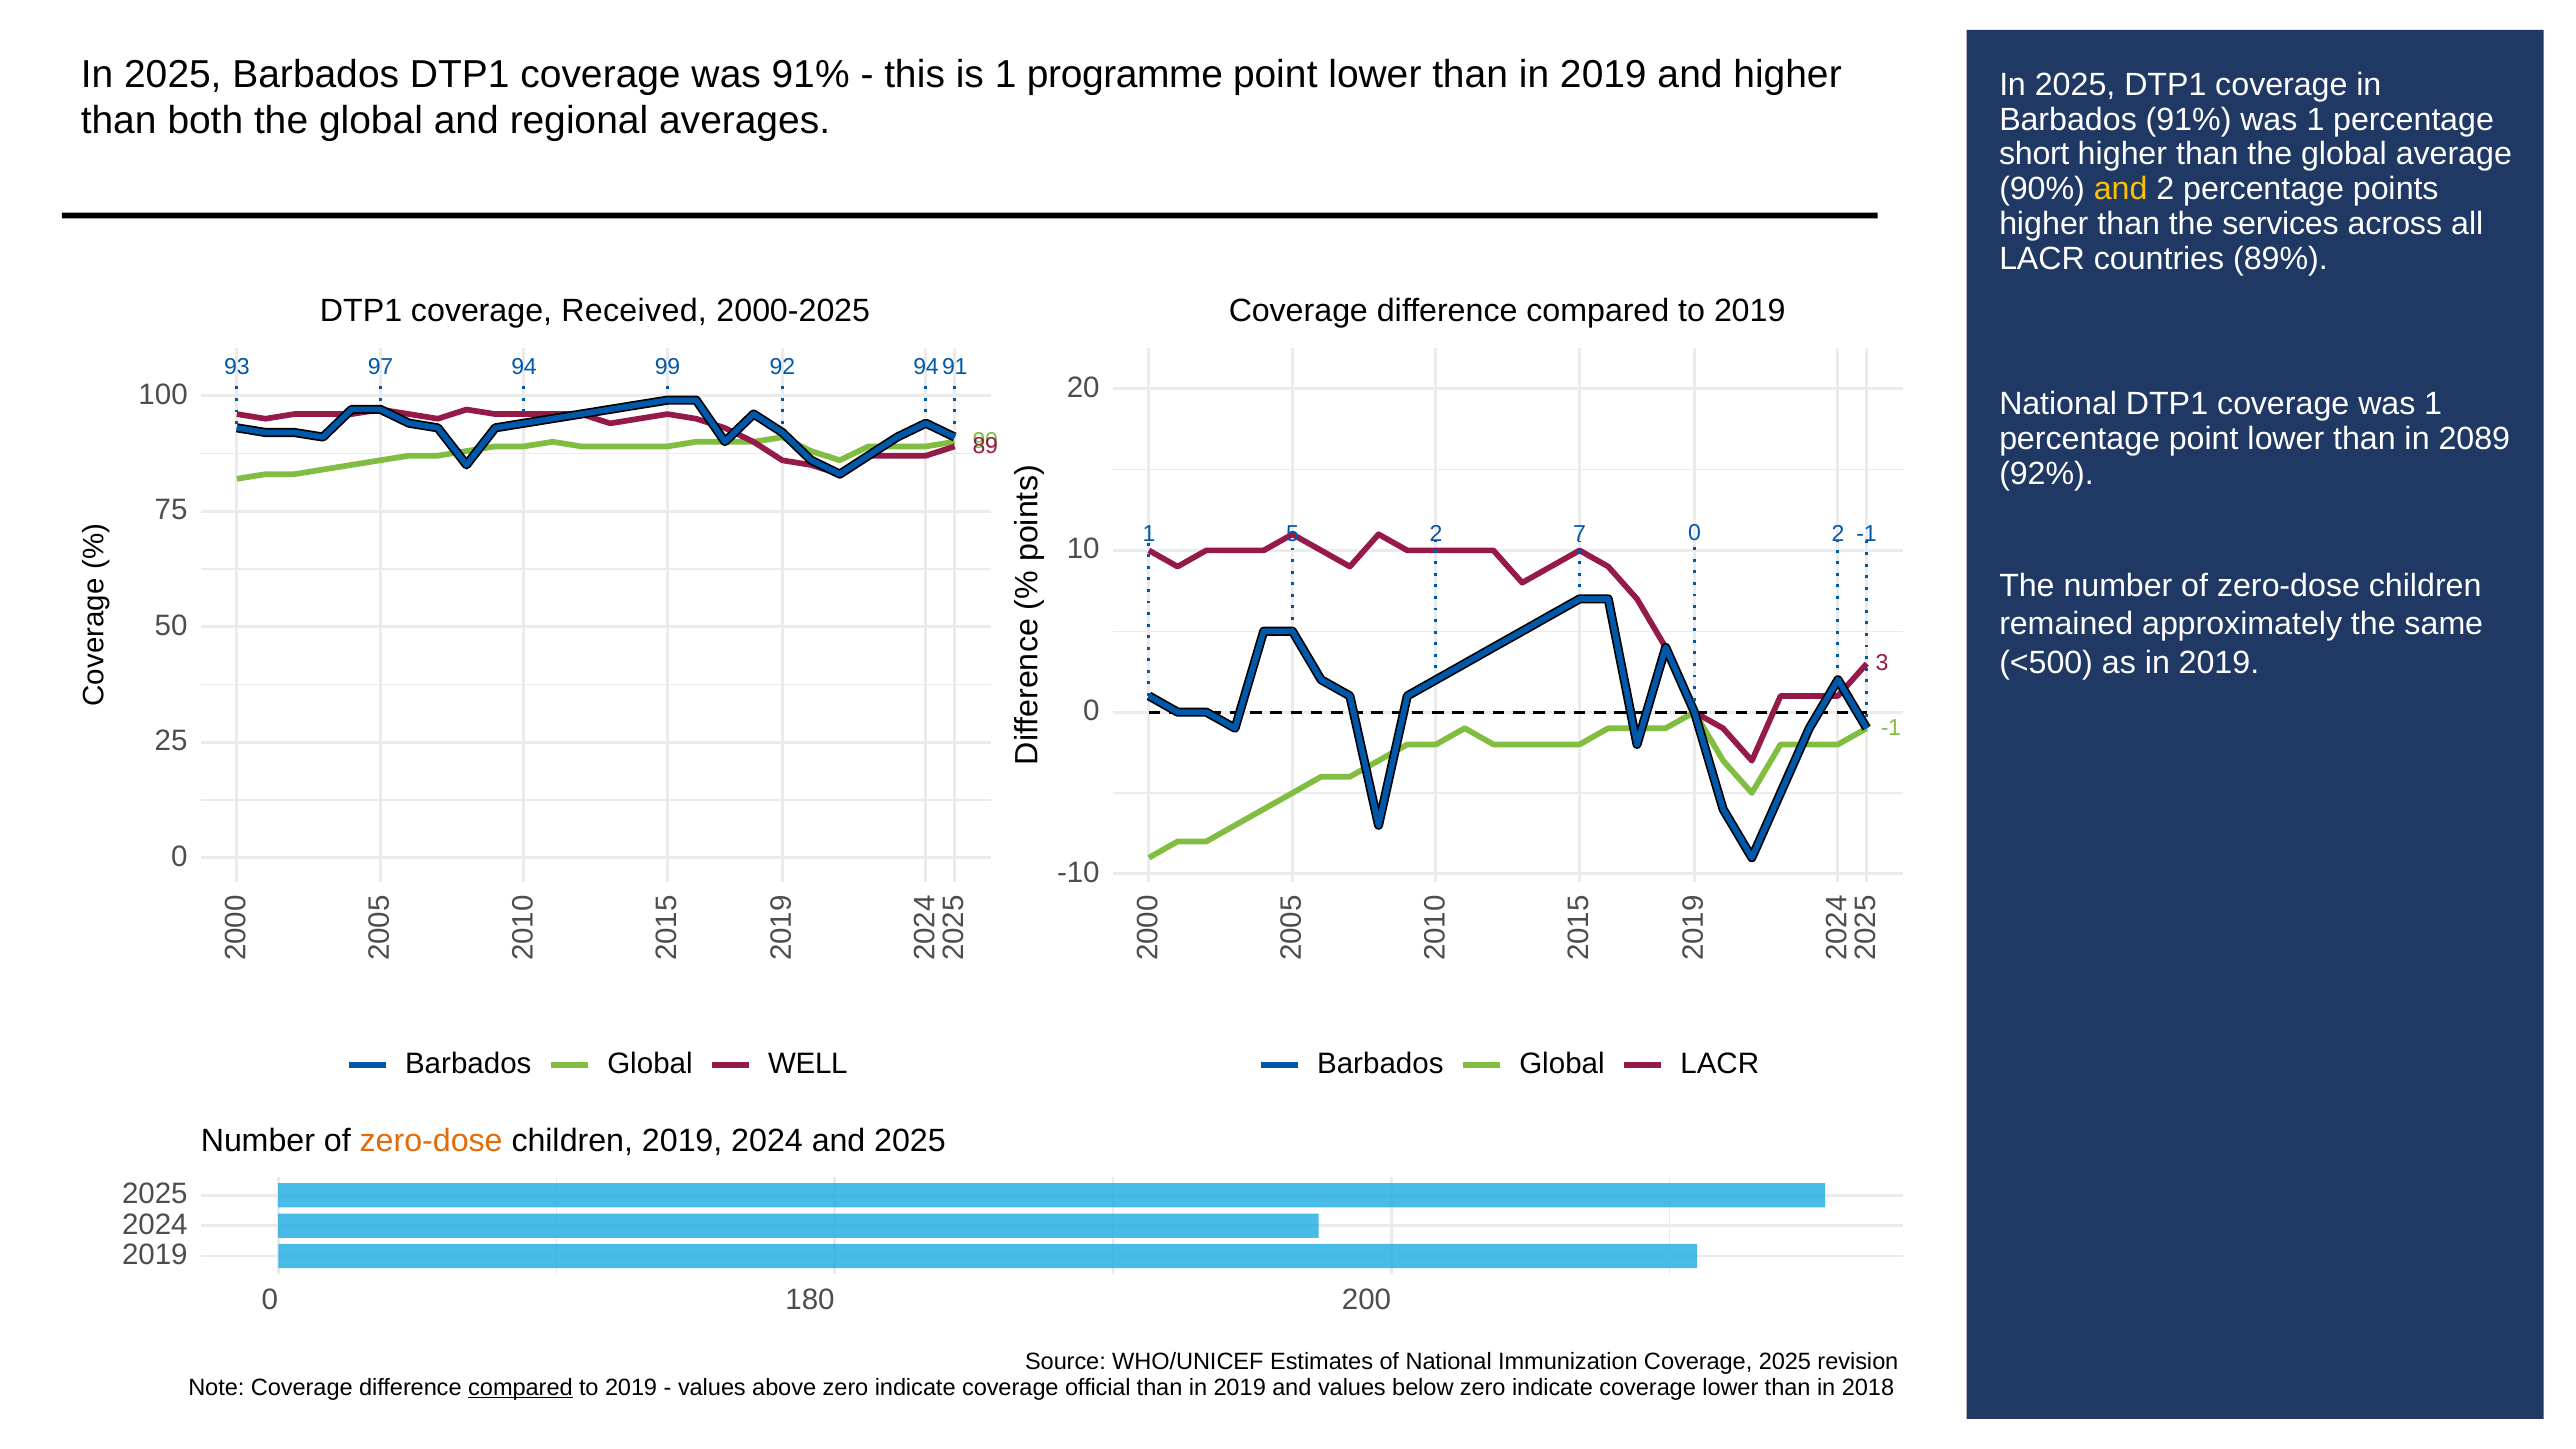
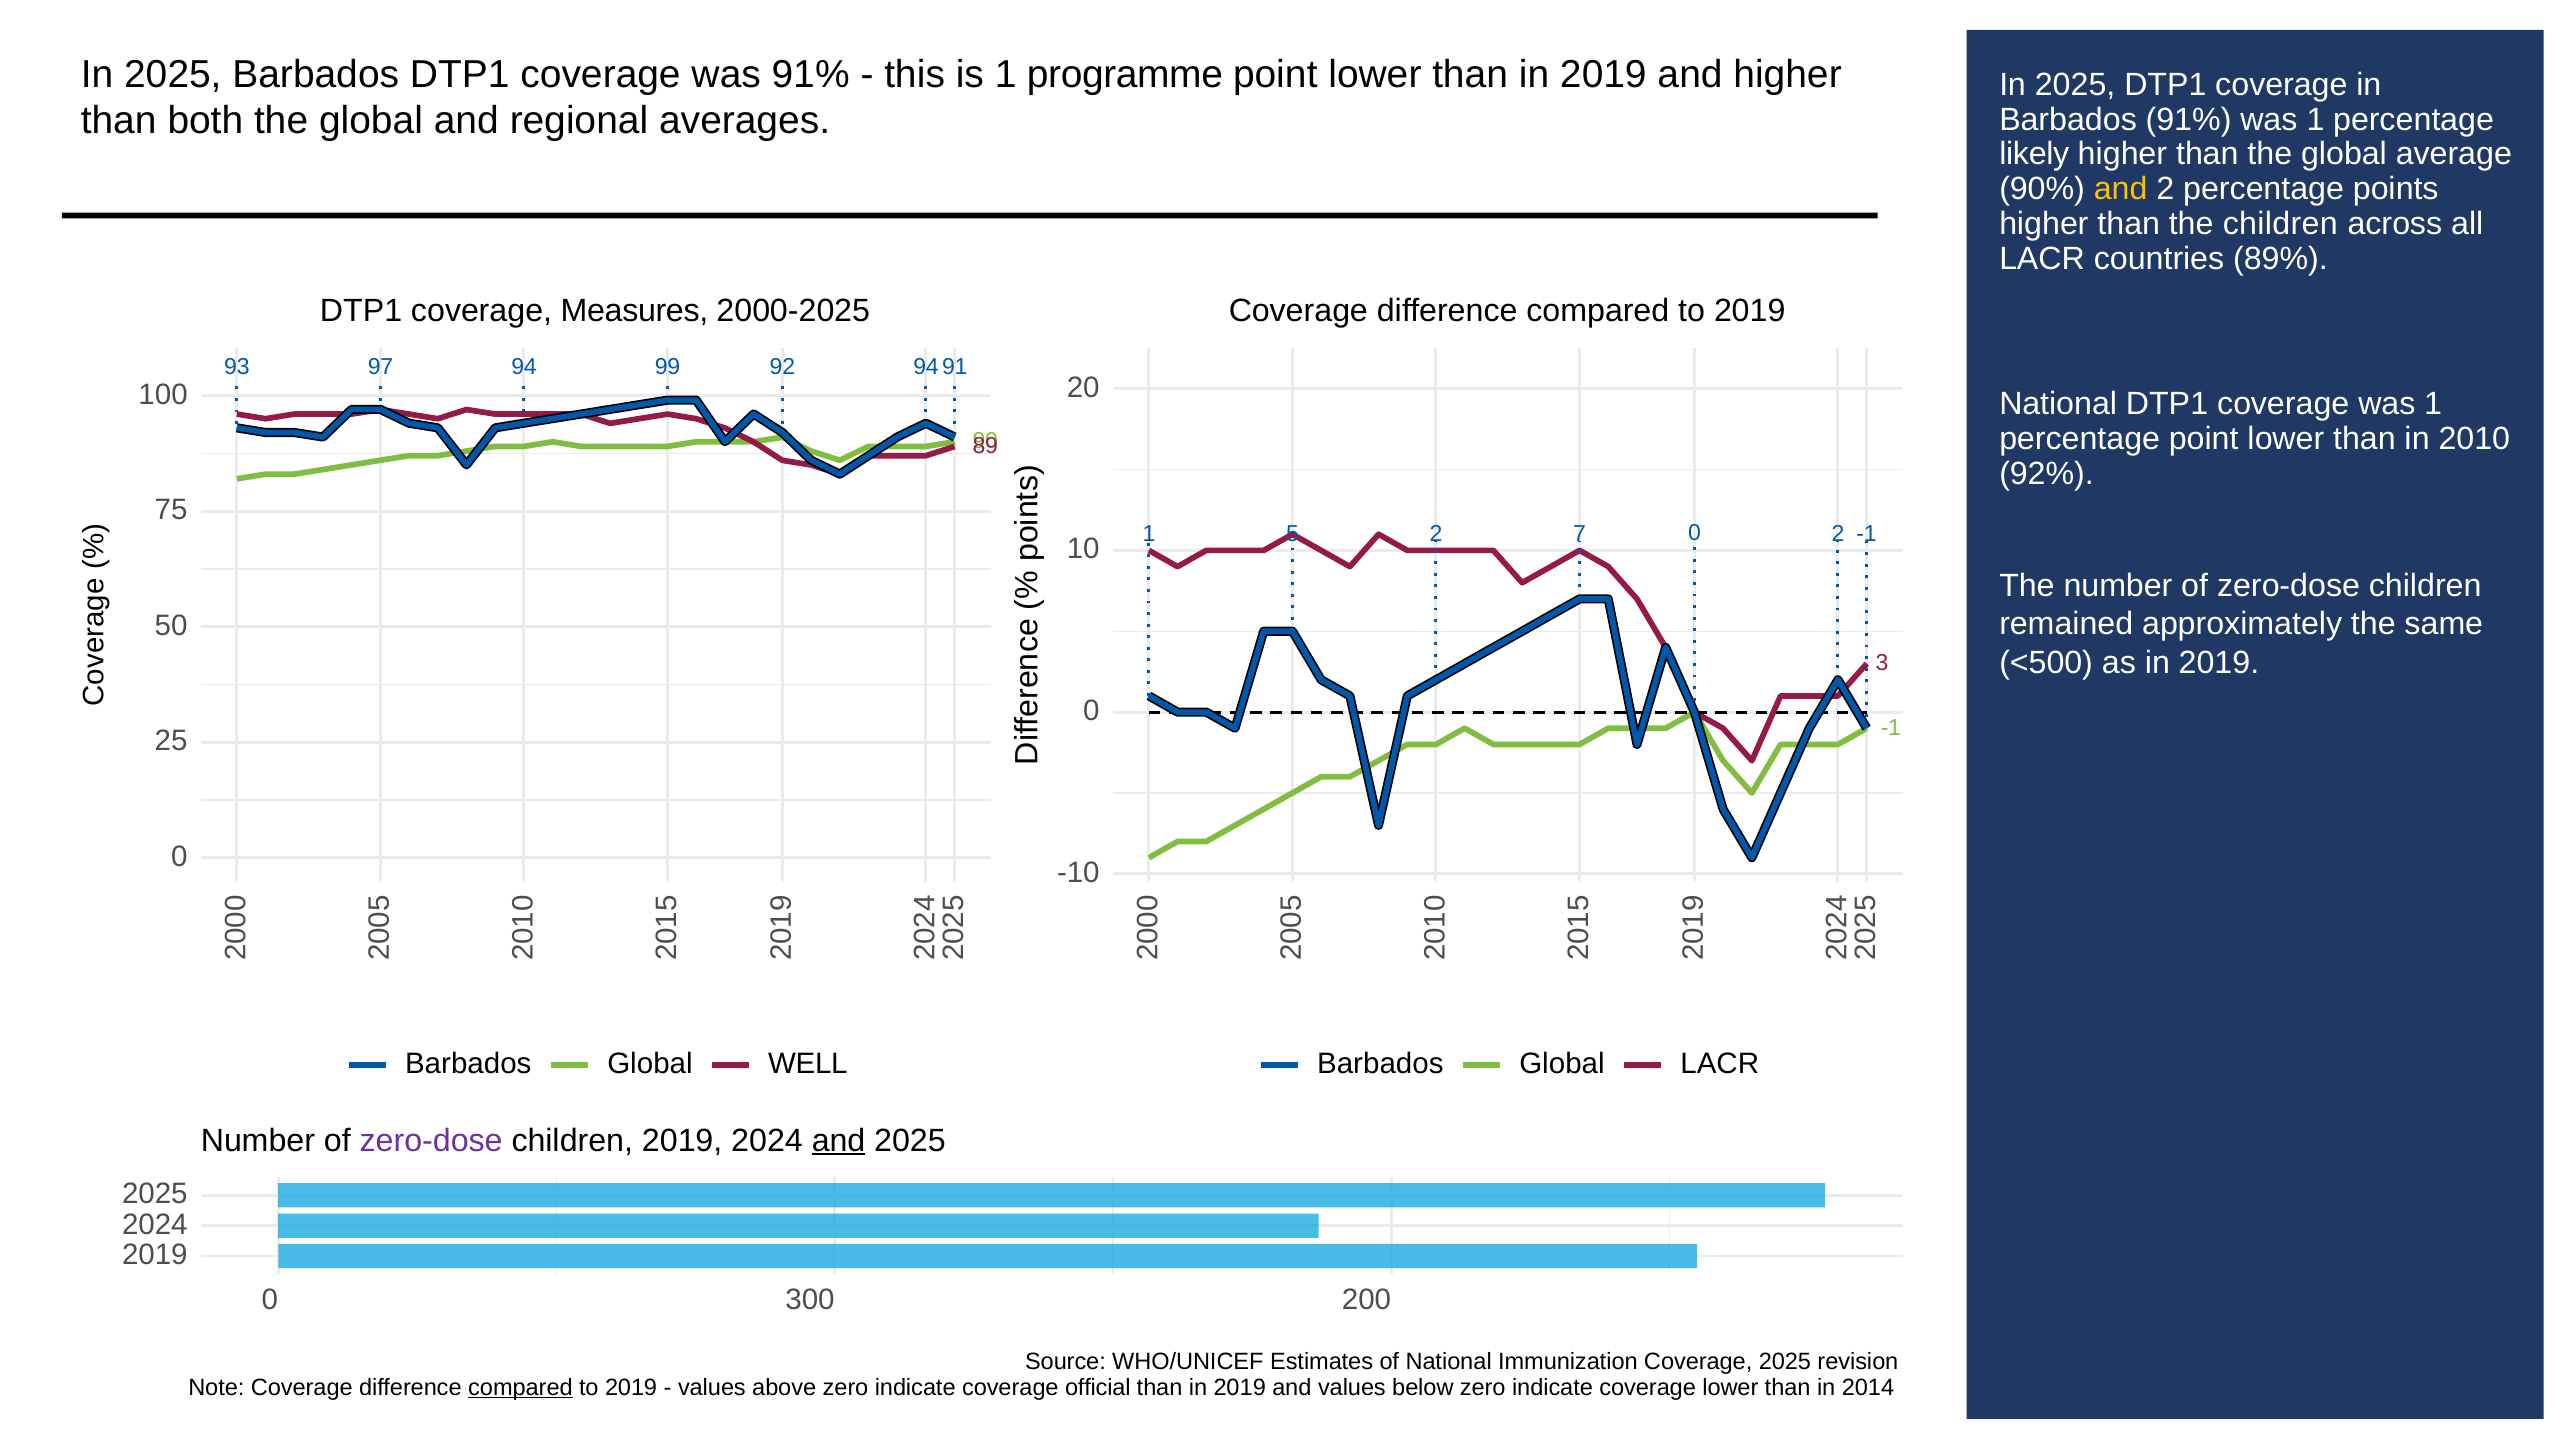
short: short -> likely
the services: services -> children
Received: Received -> Measures
2089: 2089 -> 2010
zero-dose at (431, 1141) colour: orange -> purple
and at (839, 1141) underline: none -> present
180: 180 -> 300
2018: 2018 -> 2014
